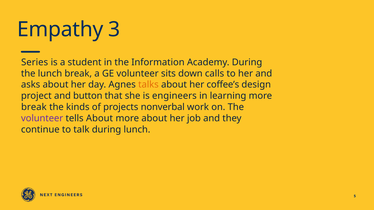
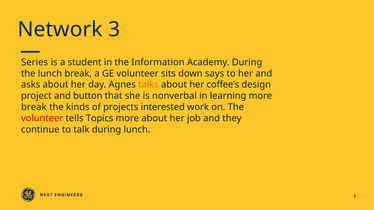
Empathy: Empathy -> Network
calls: calls -> says
engineers: engineers -> nonverbal
nonverbal: nonverbal -> interested
volunteer at (42, 118) colour: purple -> red
tells About: About -> Topics
